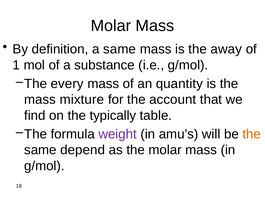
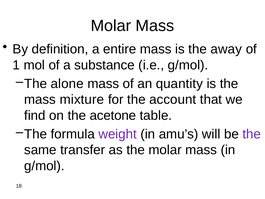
a same: same -> entire
every: every -> alone
typically: typically -> acetone
the at (252, 134) colour: orange -> purple
depend: depend -> transfer
